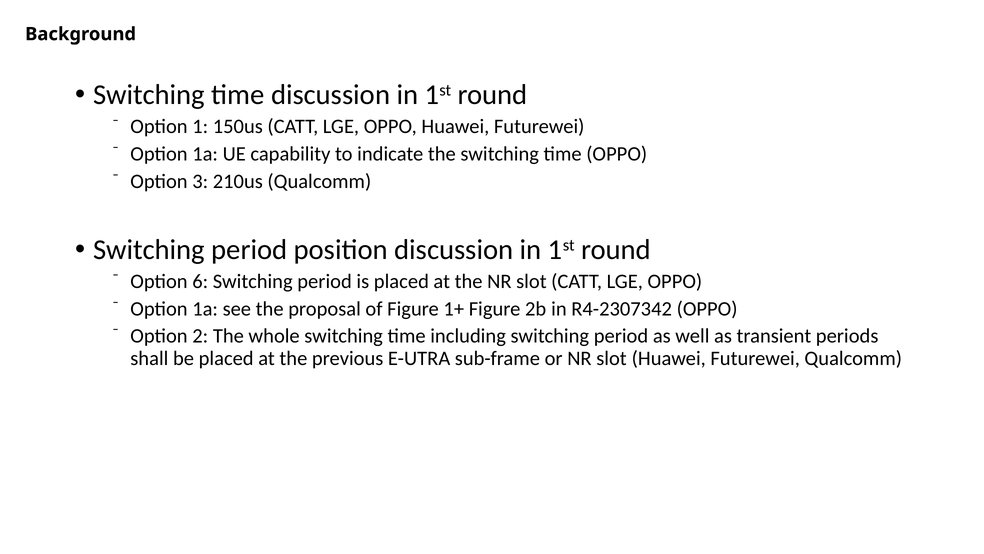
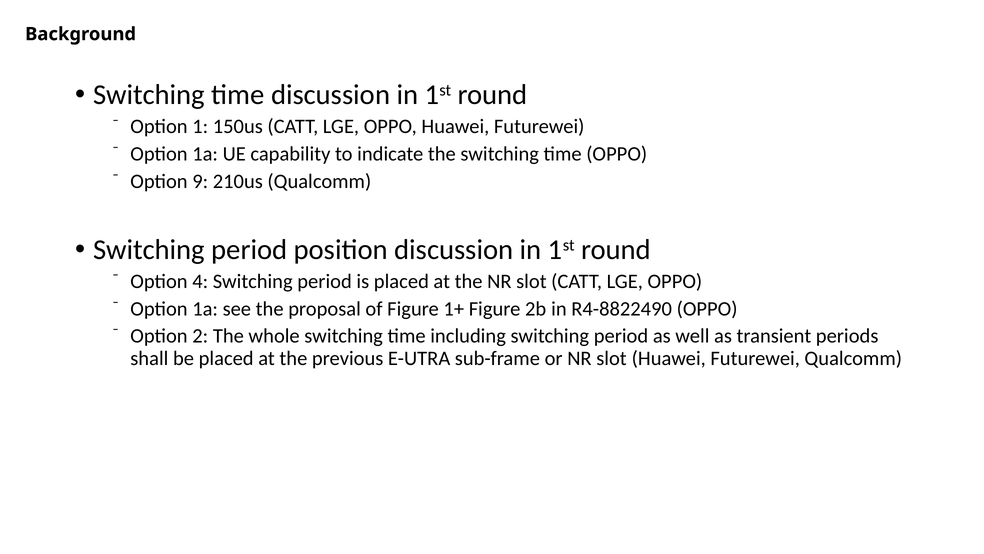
3: 3 -> 9
6: 6 -> 4
R4-2307342: R4-2307342 -> R4-8822490
